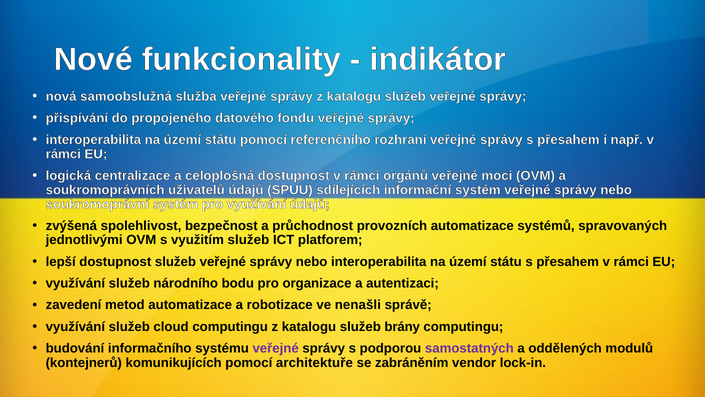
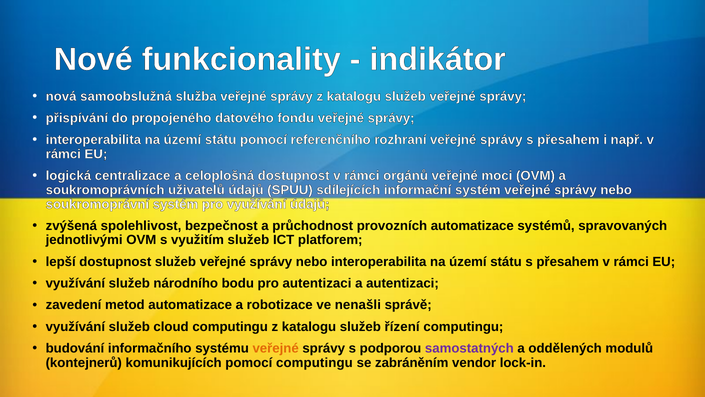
pro organizace: organizace -> autentizaci
brány: brány -> řízení
veřejné at (276, 348) colour: purple -> orange
pomocí architektuře: architektuře -> computingu
